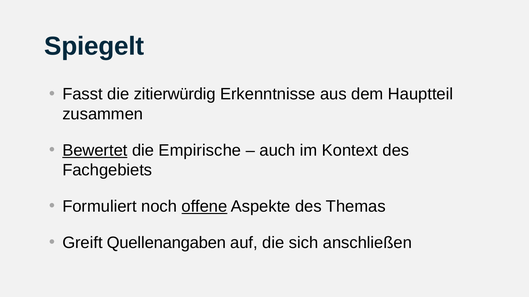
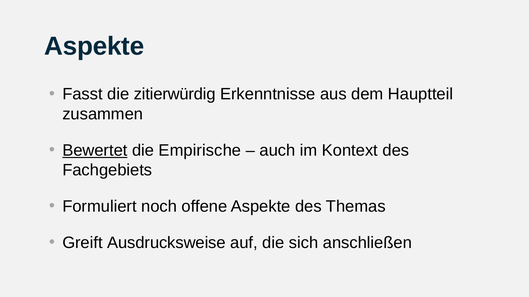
Spiegelt at (94, 46): Spiegelt -> Aspekte
offene underline: present -> none
Quellenangaben: Quellenangaben -> Ausdrucksweise
